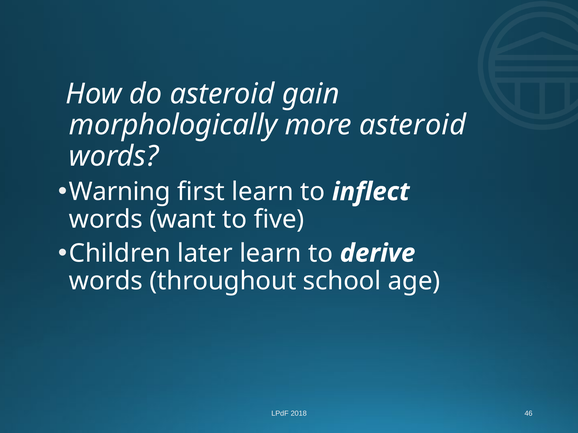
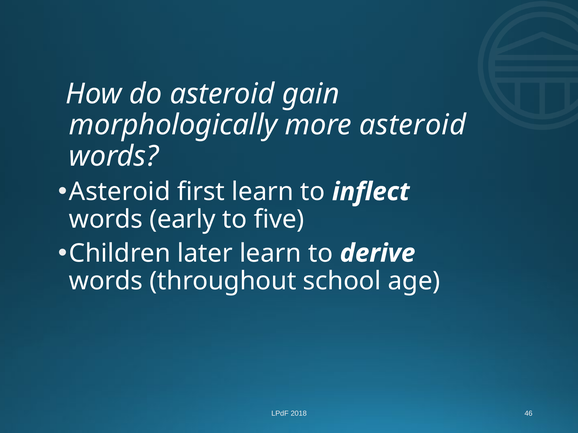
Warning at (120, 192): Warning -> Asteroid
want: want -> early
